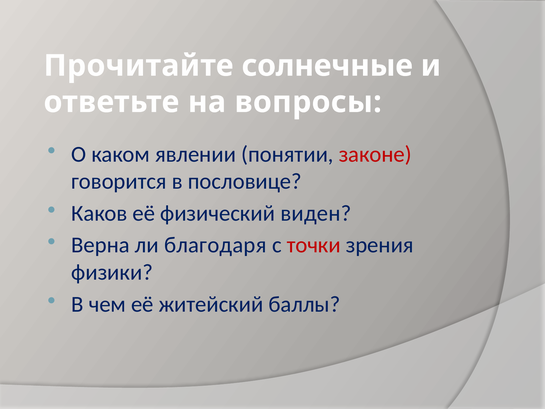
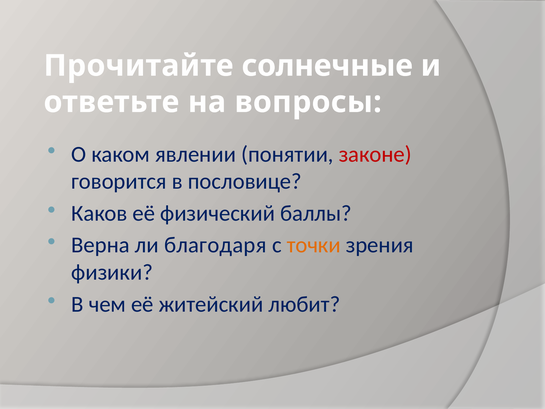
виден: виден -> баллы
точки colour: red -> orange
баллы: баллы -> любит
